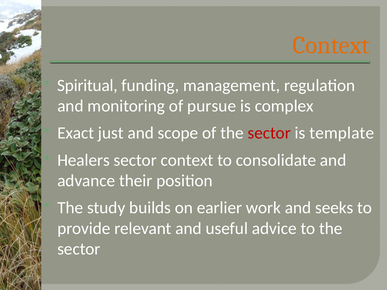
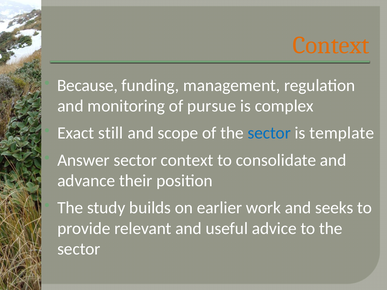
Spiritual: Spiritual -> Because
just: just -> still
sector at (269, 133) colour: red -> blue
Healers: Healers -> Answer
